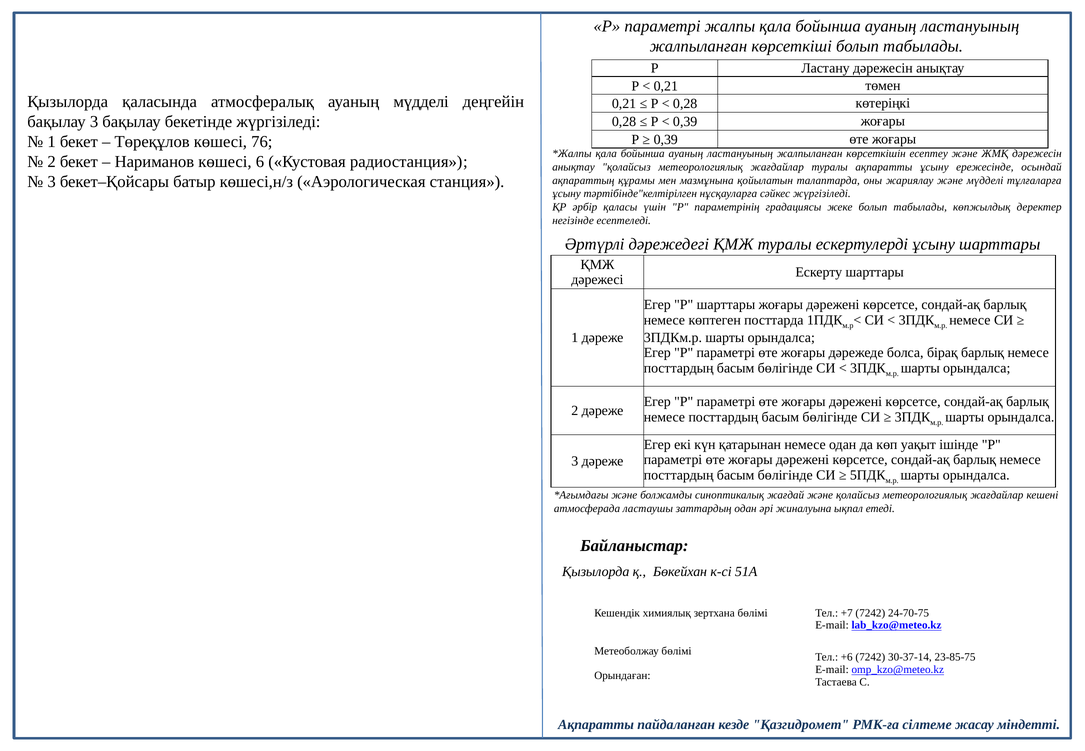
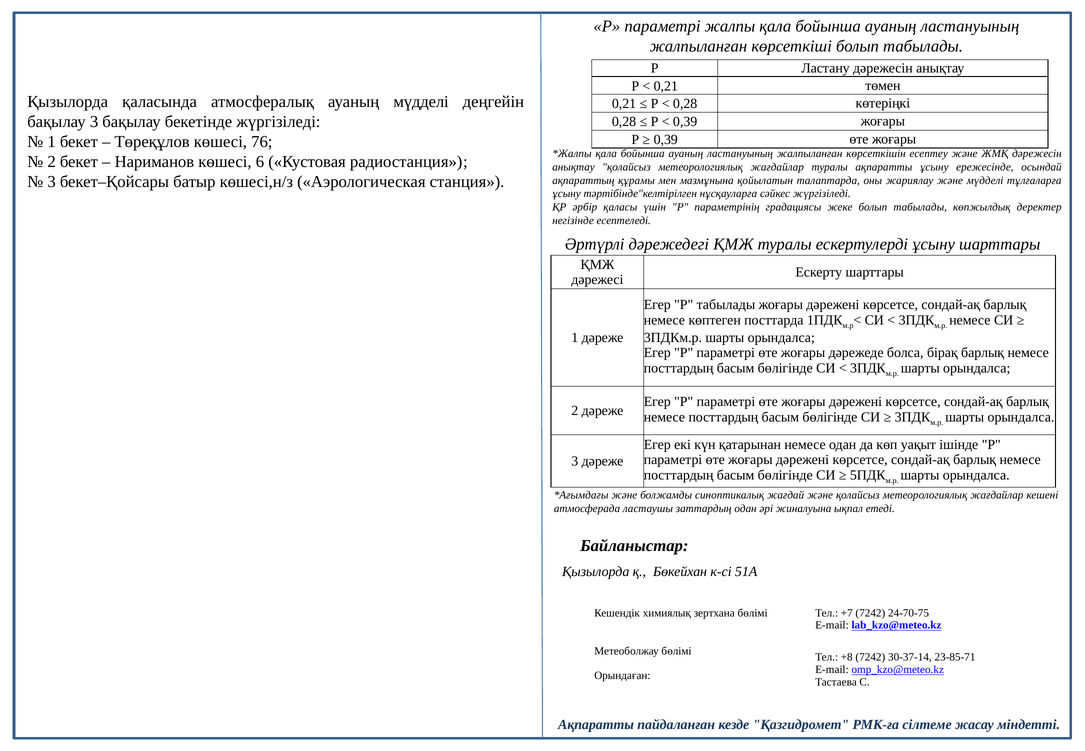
Р шарттары: шарттары -> табылады
+6: +6 -> +8
23-85-75: 23-85-75 -> 23-85-71
